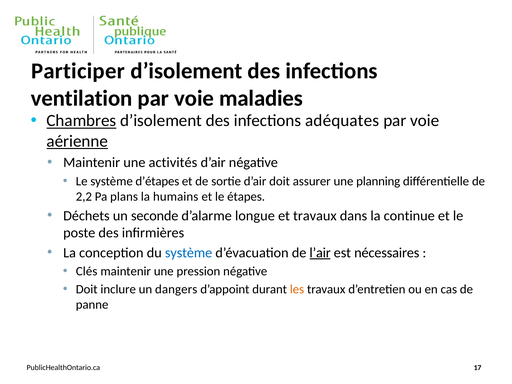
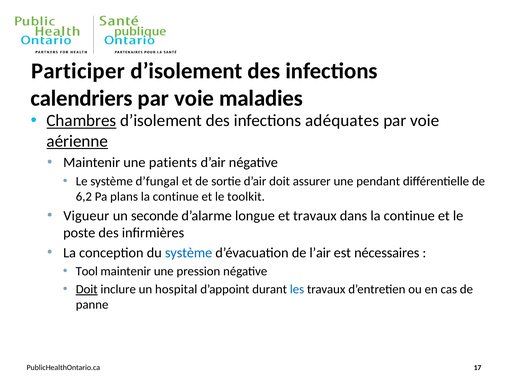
ventilation: ventilation -> calendriers
activités: activités -> patients
d’étapes: d’étapes -> d’fungal
planning: planning -> pendant
2,2: 2,2 -> 6,2
humains at (176, 197): humains -> continue
étapes: étapes -> toolkit
Déchets: Déchets -> Vigueur
l’air underline: present -> none
Clés: Clés -> Tool
Doit at (87, 289) underline: none -> present
dangers: dangers -> hospital
les colour: orange -> blue
